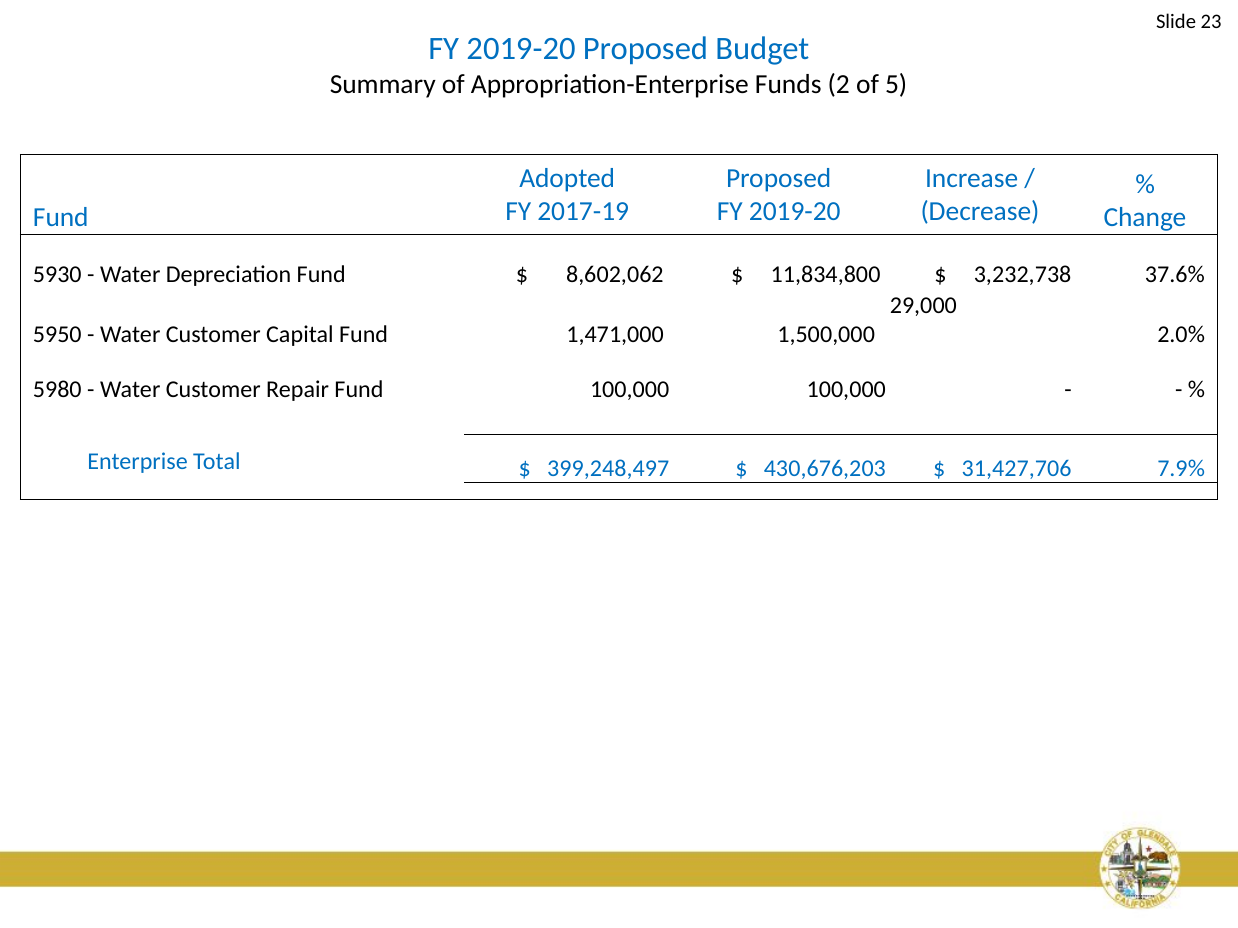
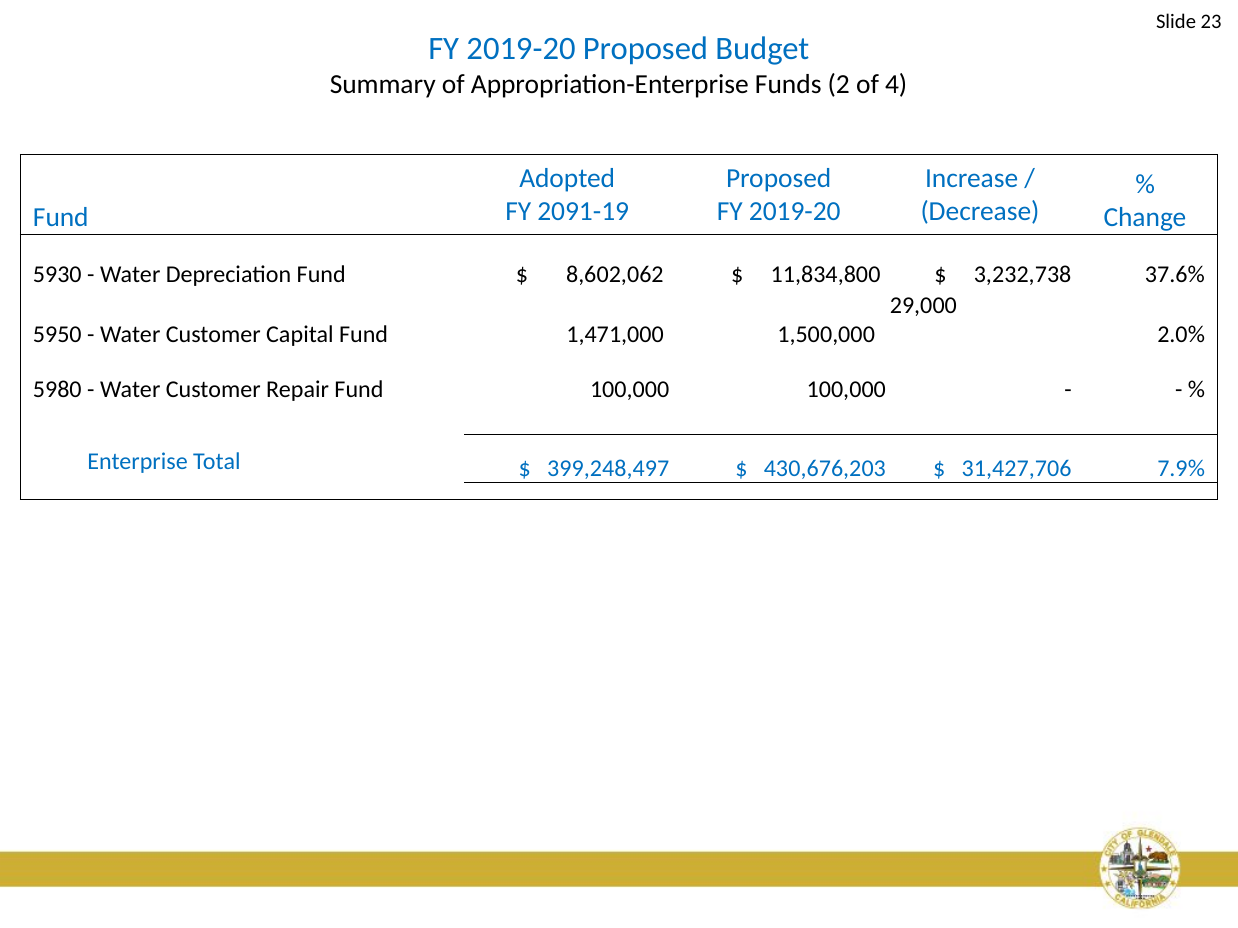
5: 5 -> 4
2017-19: 2017-19 -> 2091-19
